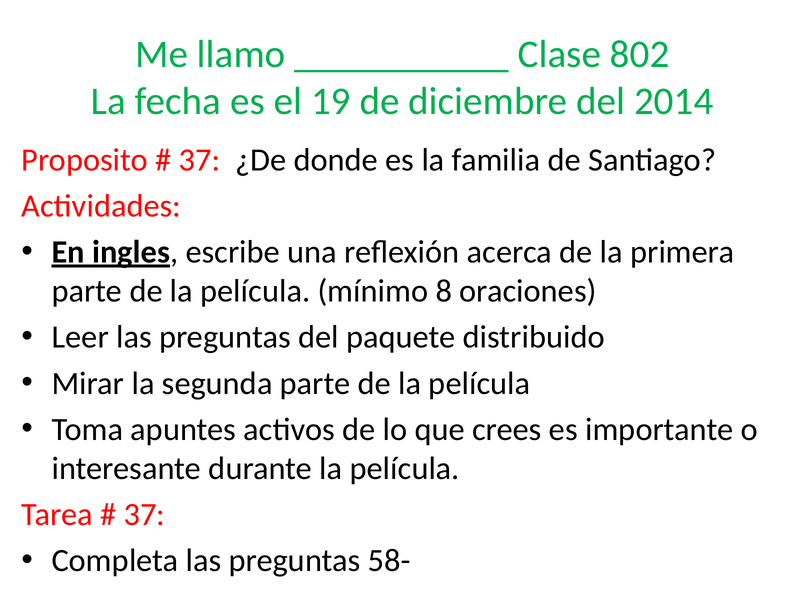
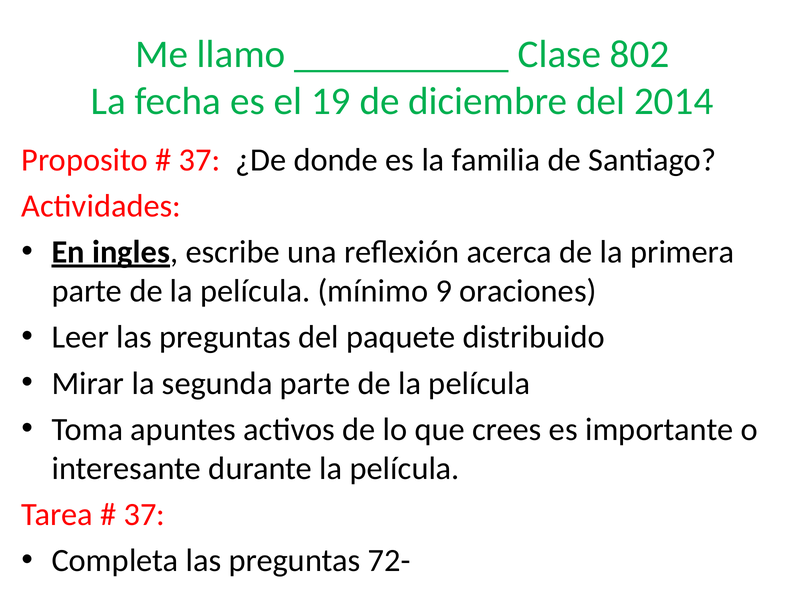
8: 8 -> 9
58-: 58- -> 72-
